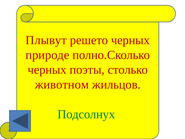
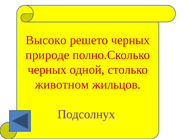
Плывут: Плывут -> Высоко
поэты: поэты -> одной
Подсолнух colour: green -> purple
